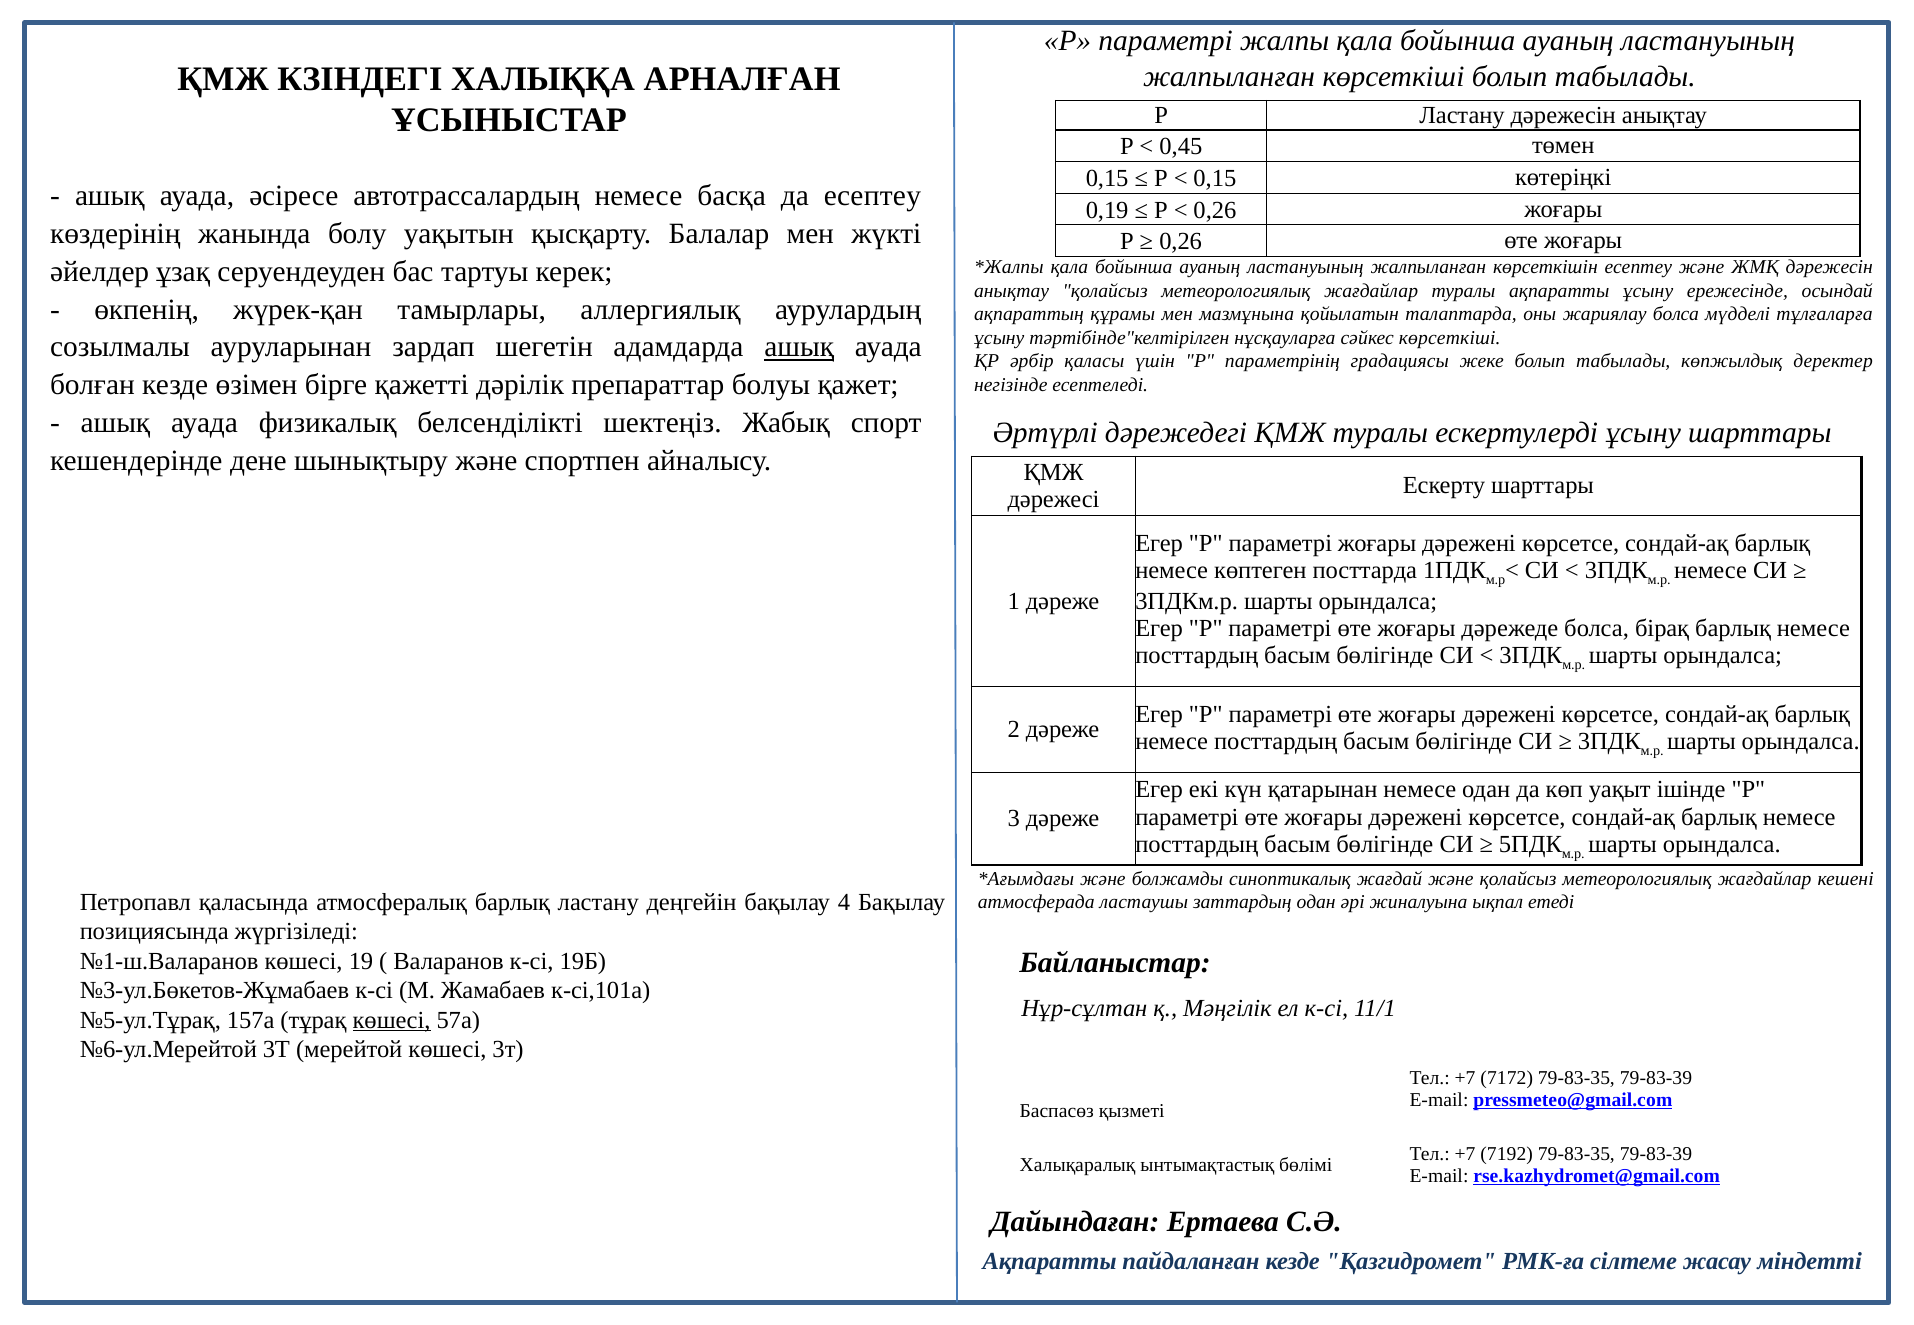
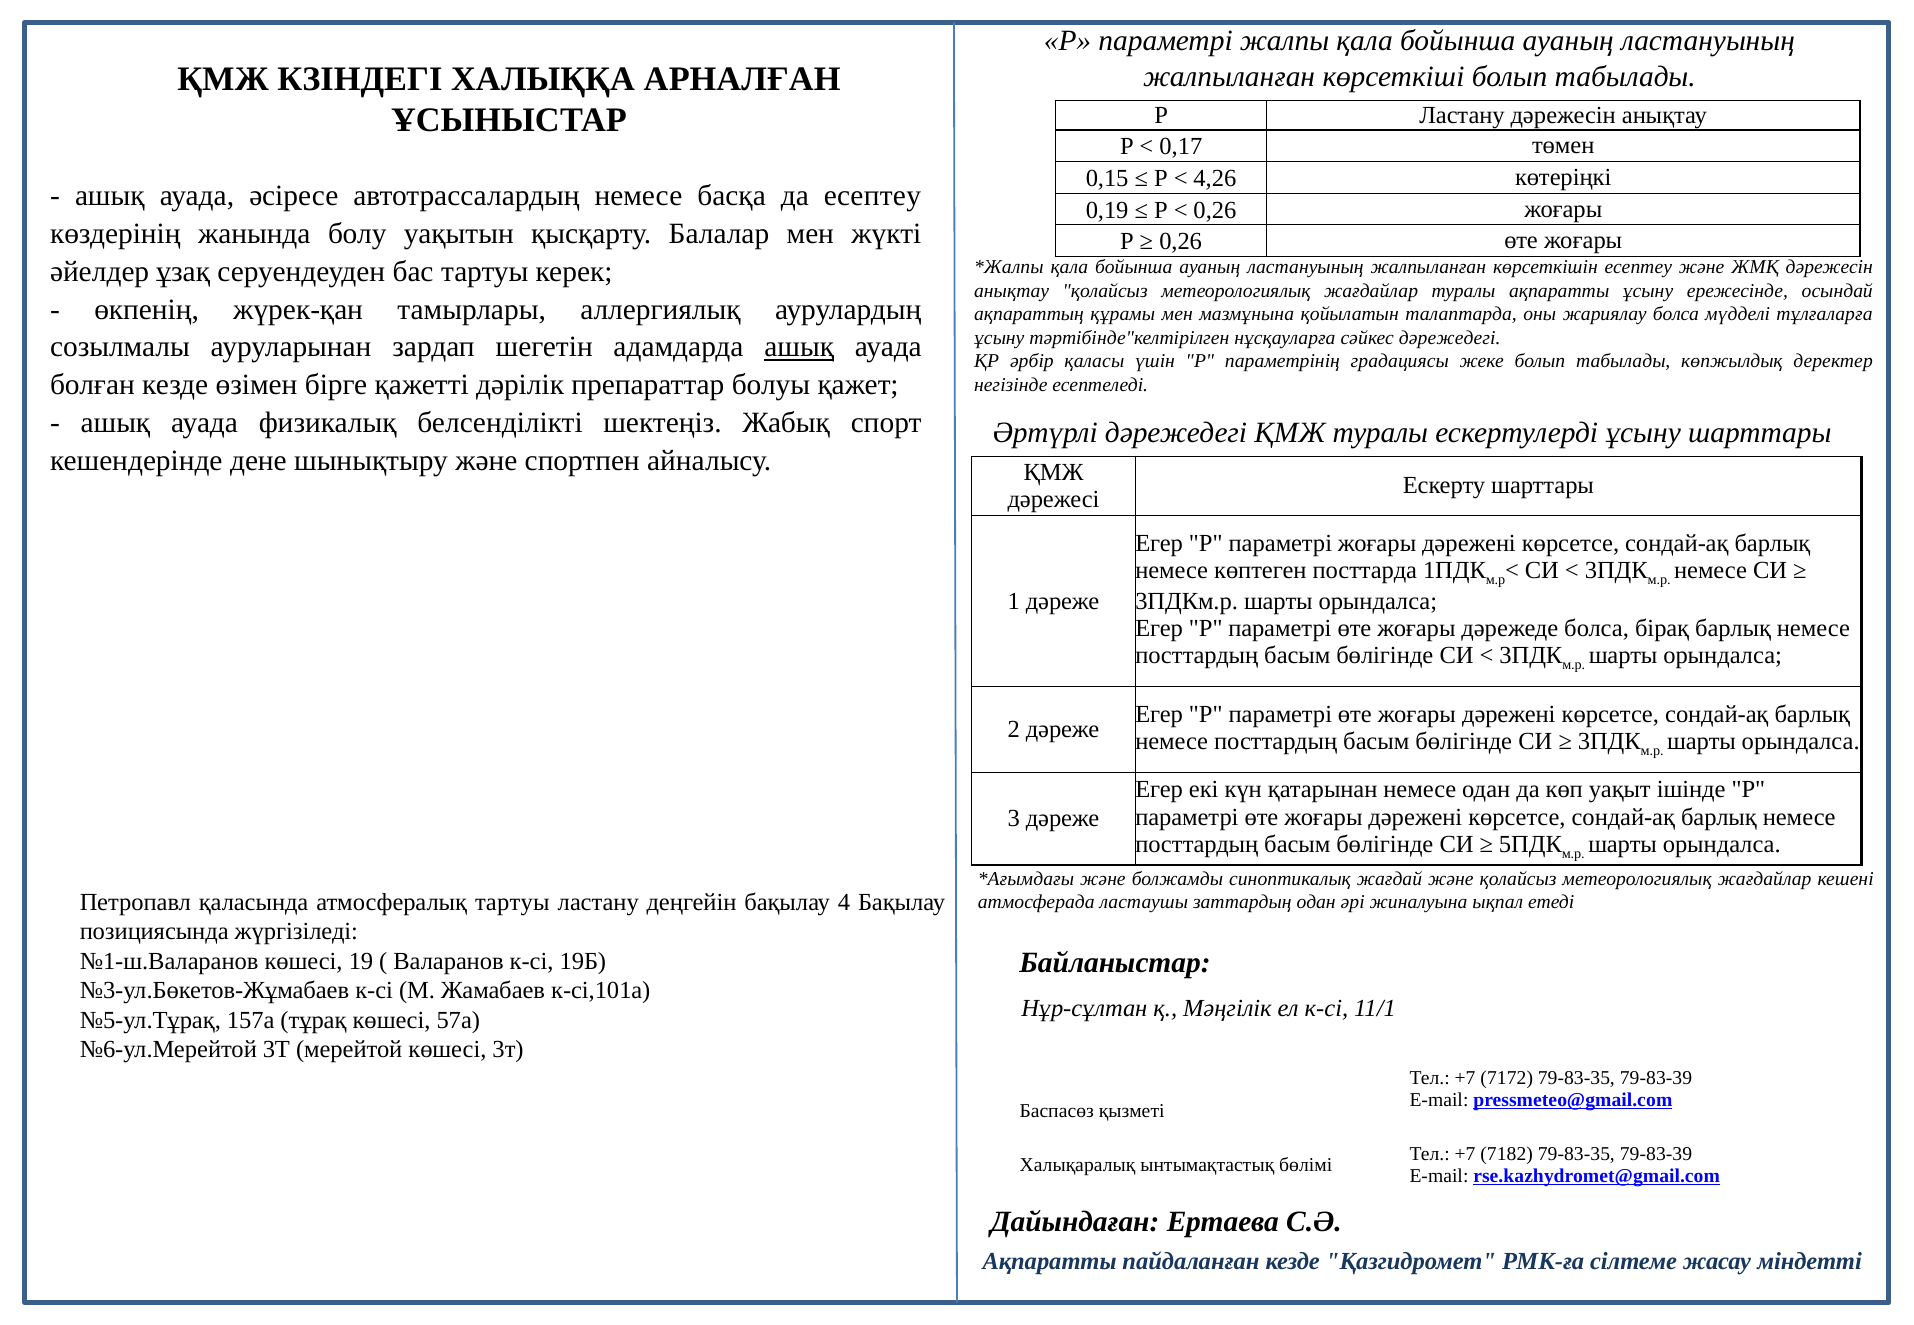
0,45: 0,45 -> 0,17
0,15 at (1215, 178): 0,15 -> 4,26
сәйкес көрсеткіші: көрсеткіші -> дәрежедегі
атмосфералық барлық: барлық -> тартуы
көшесі at (391, 1020) underline: present -> none
7192: 7192 -> 7182
